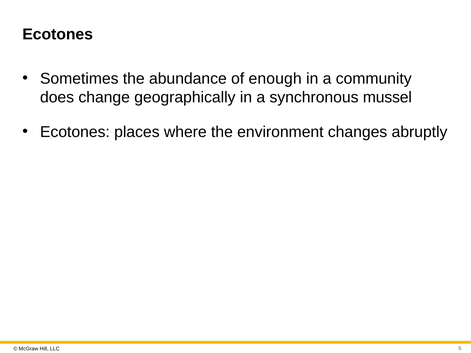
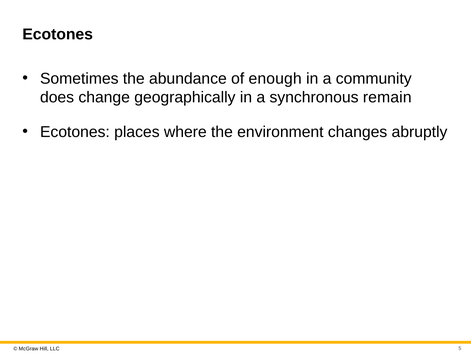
mussel: mussel -> remain
